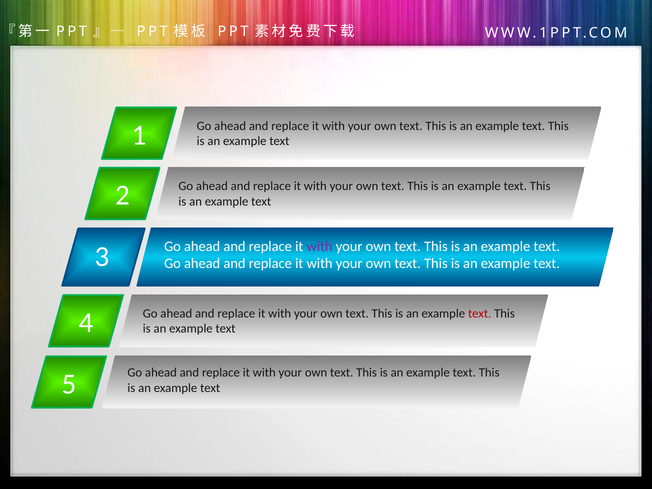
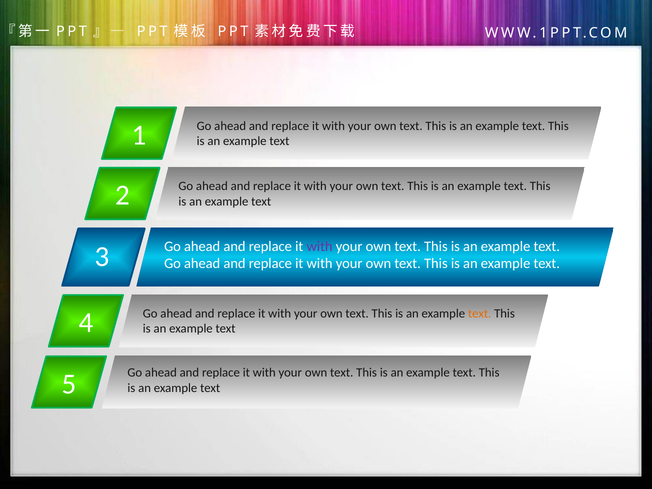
text at (480, 314) colour: red -> orange
